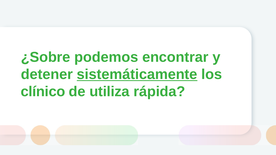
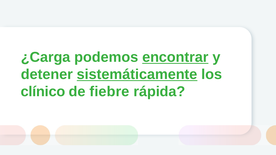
¿Sobre: ¿Sobre -> ¿Carga
encontrar underline: none -> present
utiliza: utiliza -> fiebre
